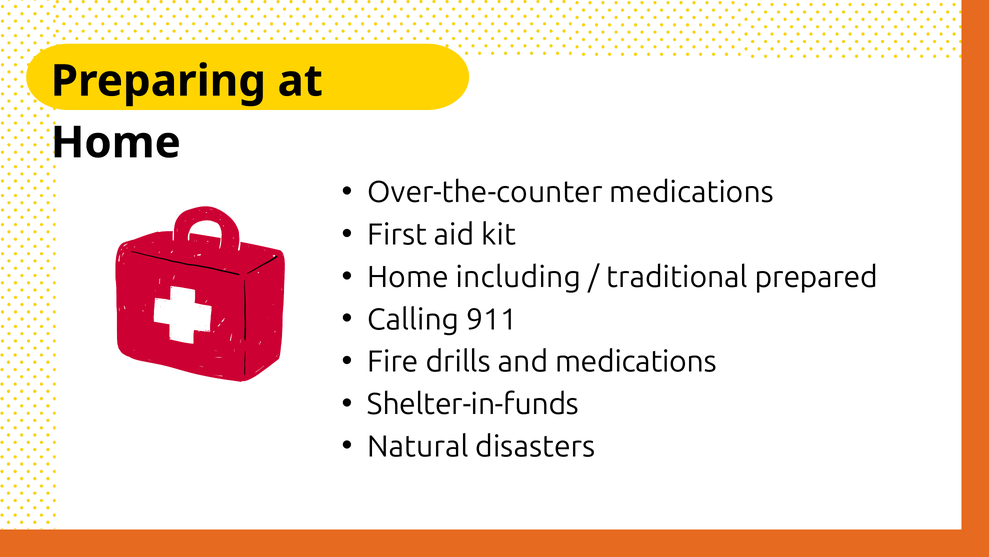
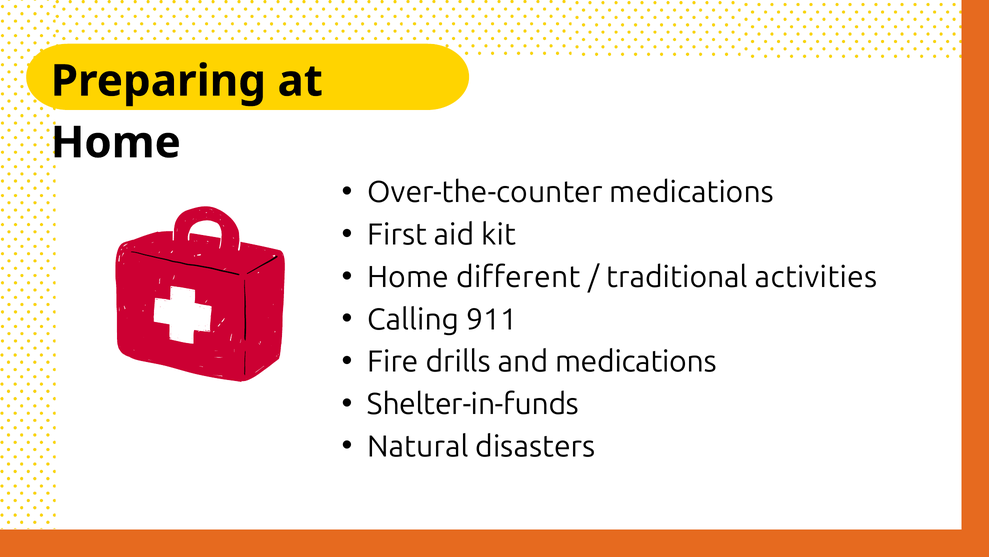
including: including -> different
prepared: prepared -> activities
